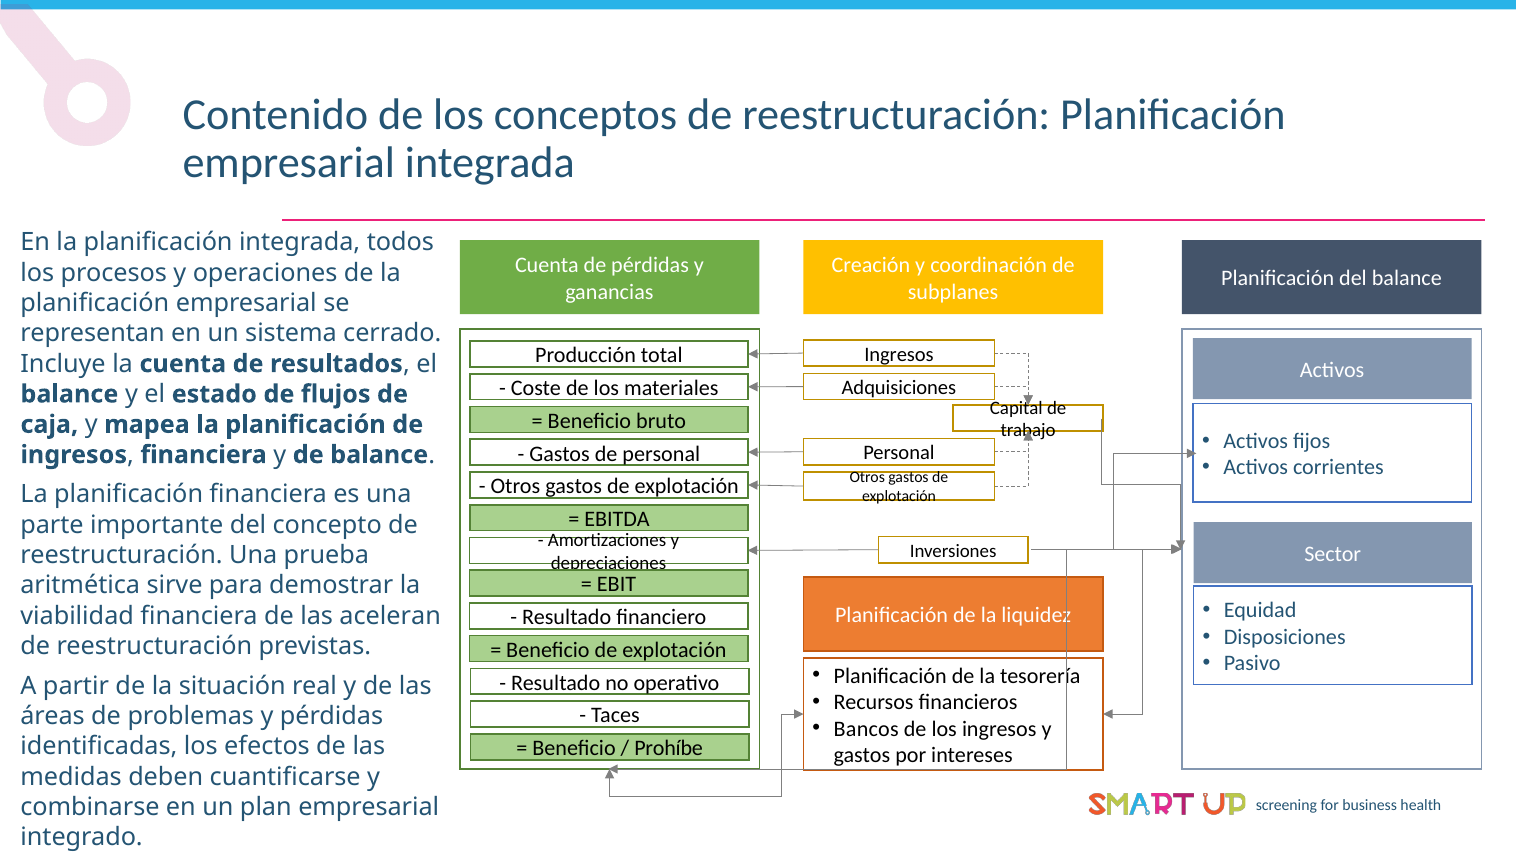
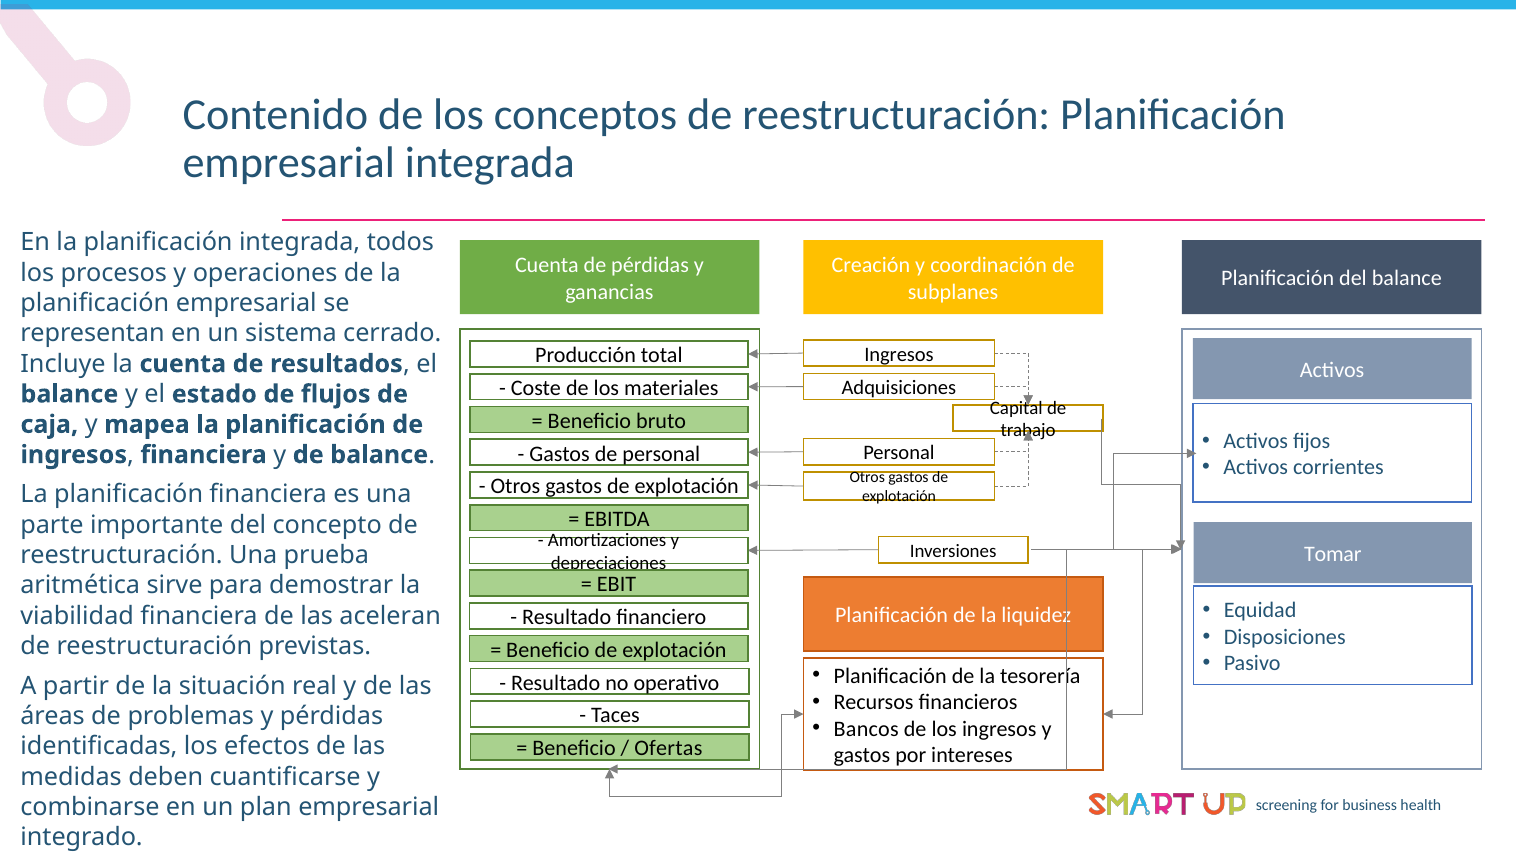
Sector: Sector -> Tomar
Prohíbe: Prohíbe -> Ofertas
